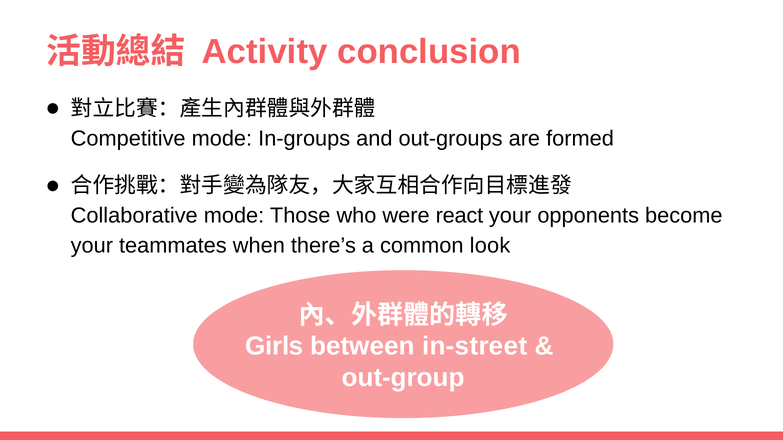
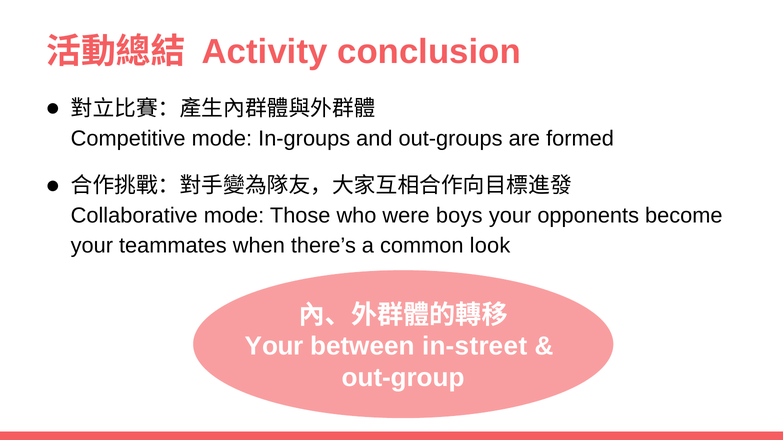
react: react -> boys
Girls at (274, 347): Girls -> Your
